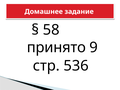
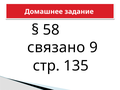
принято: принято -> связано
536: 536 -> 135
